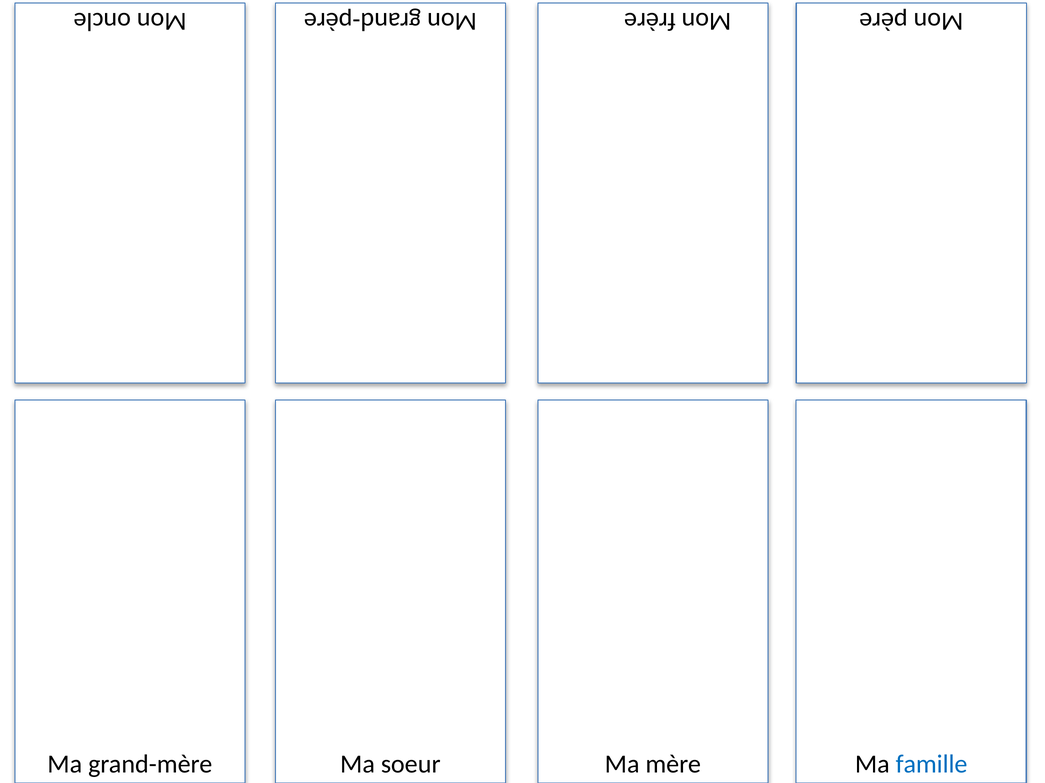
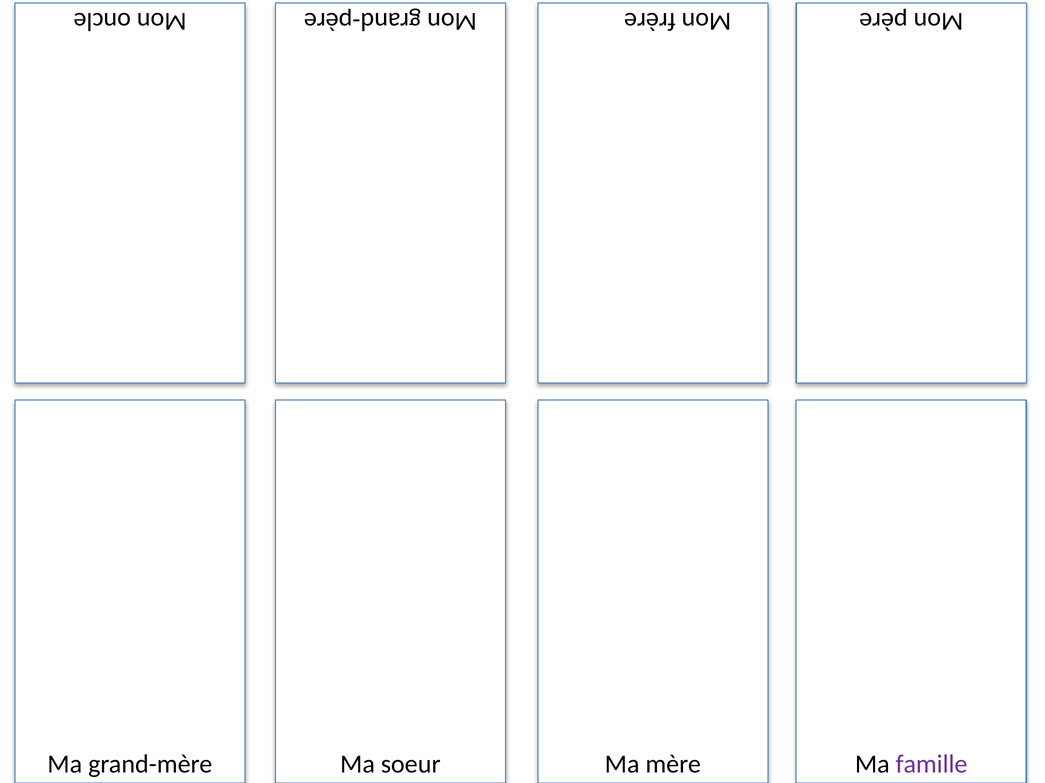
famille colour: blue -> purple
